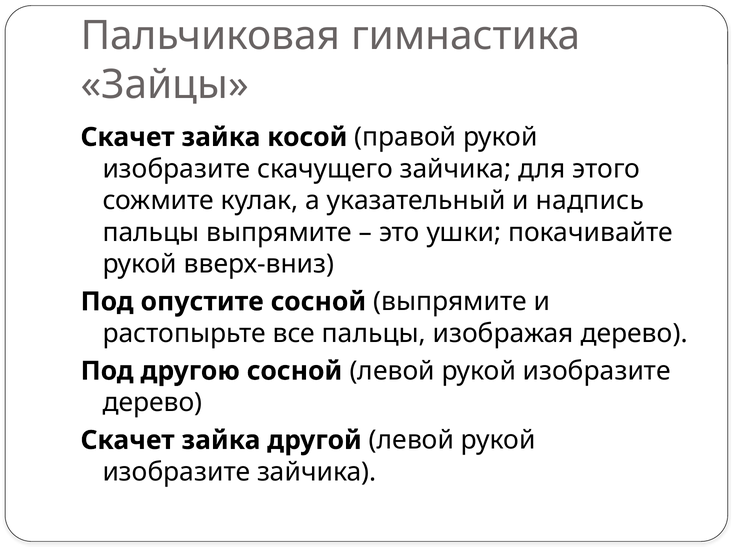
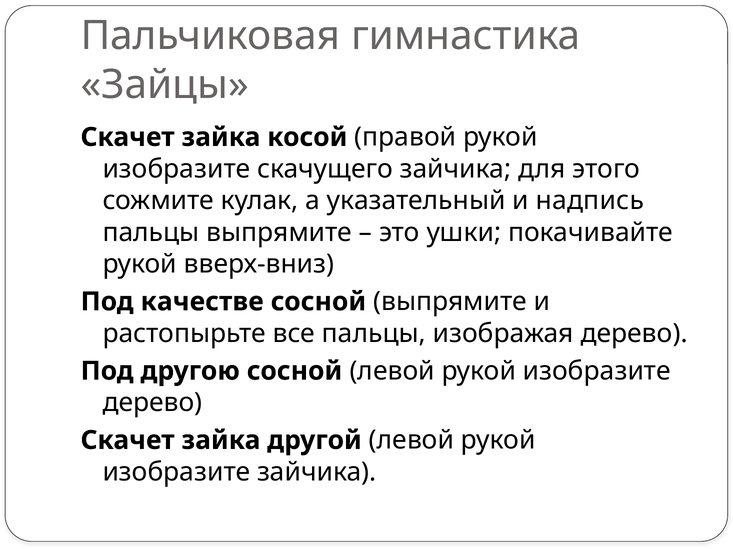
опустите: опустите -> качестве
